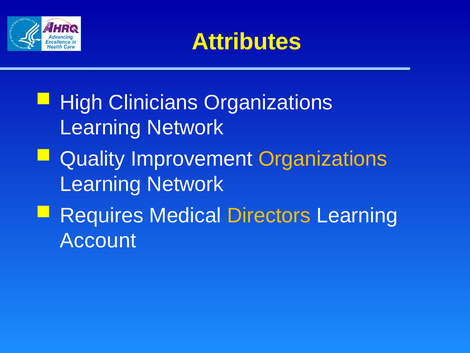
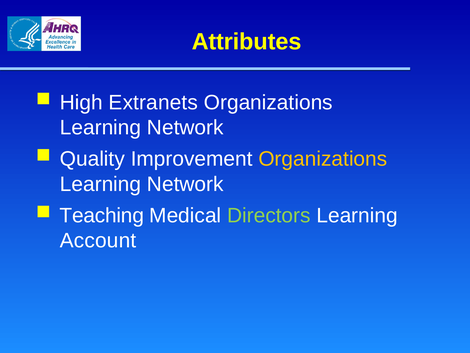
Clinicians: Clinicians -> Extranets
Requires: Requires -> Teaching
Directors colour: yellow -> light green
